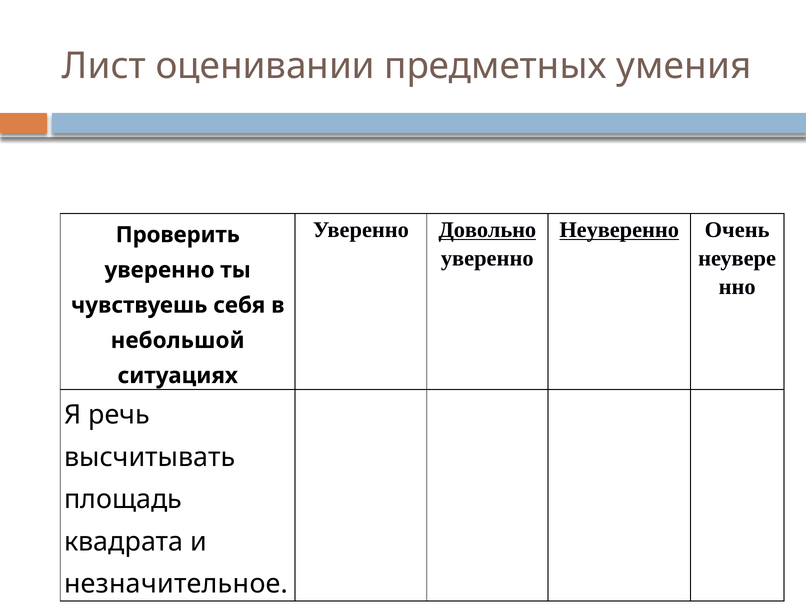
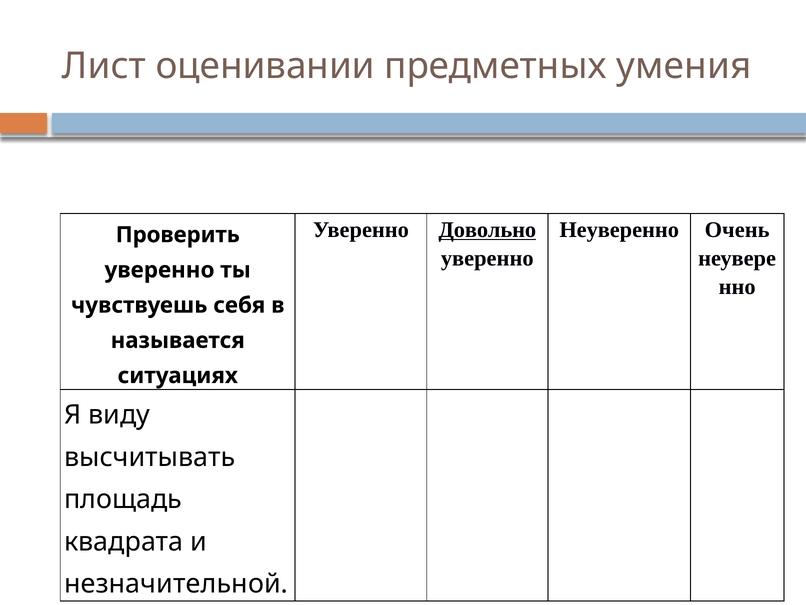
Неуверенно underline: present -> none
небольшой: небольшой -> называется
речь: речь -> виду
незначительное: незначительное -> незначительной
